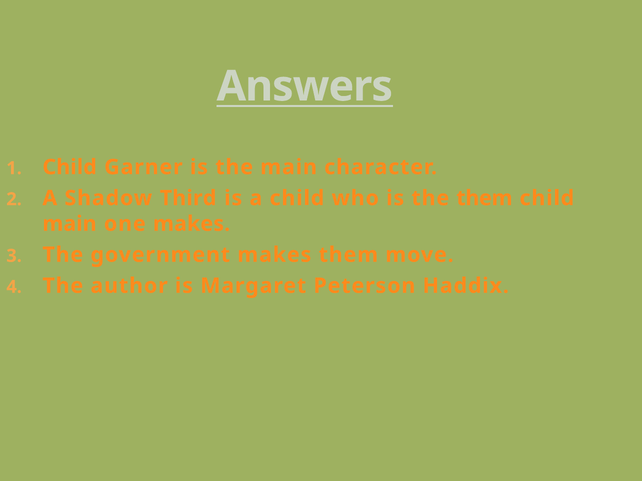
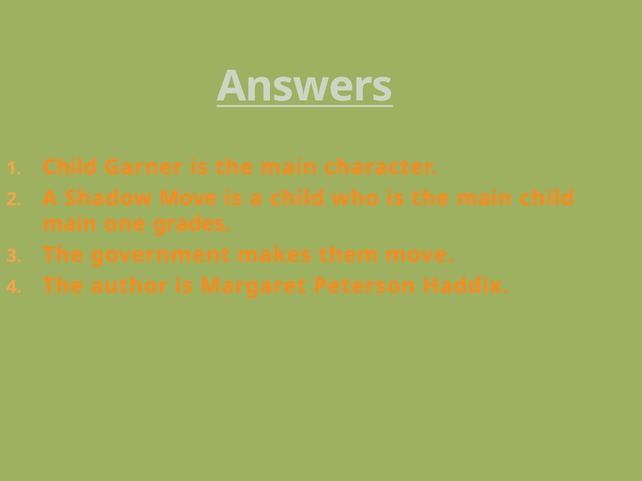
Shadow Third: Third -> Move
who is the them: them -> main
one makes: makes -> grades
